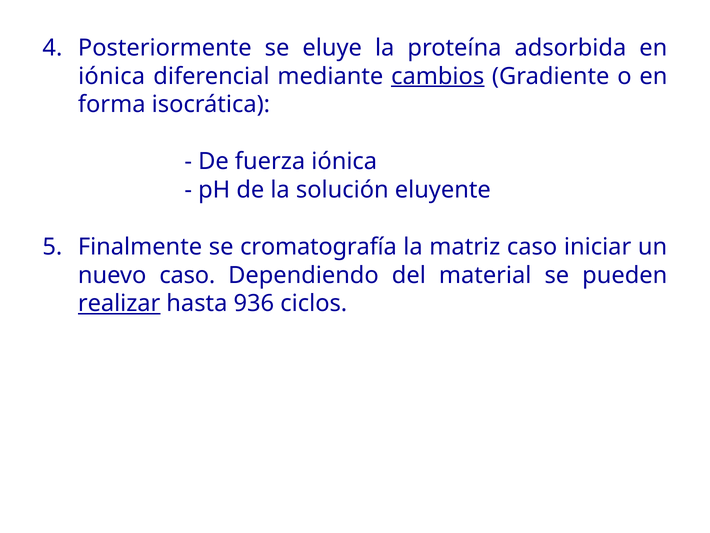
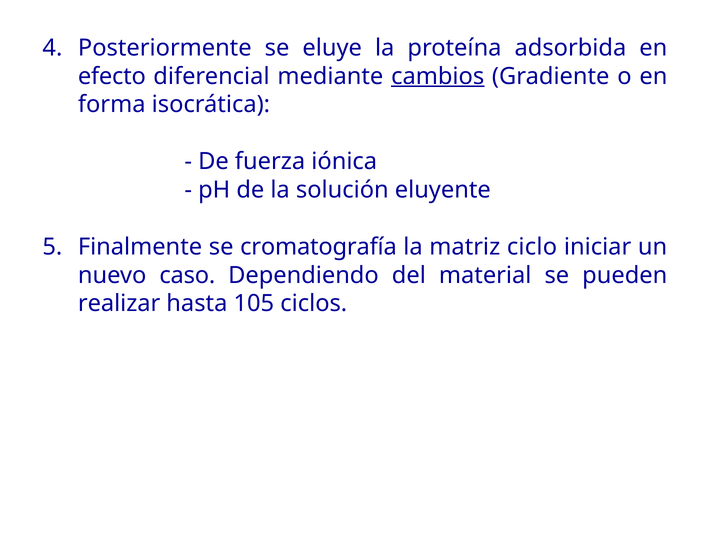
iónica at (112, 76): iónica -> efecto
matriz caso: caso -> ciclo
realizar underline: present -> none
936: 936 -> 105
